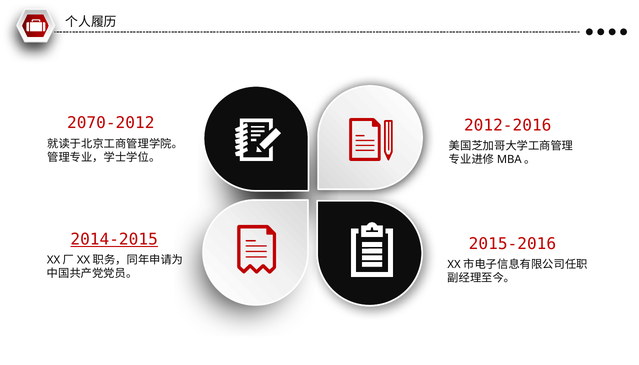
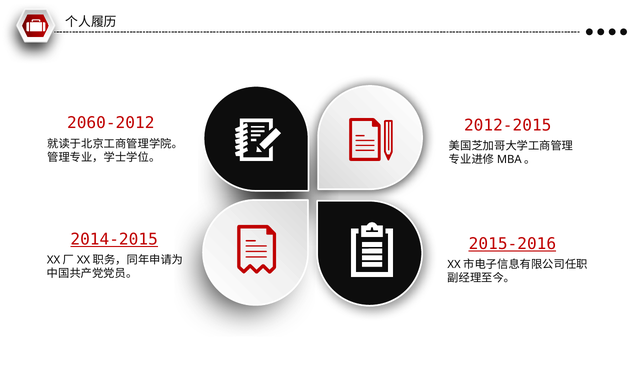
2070-2012: 2070-2012 -> 2060-2012
2012-2016: 2012-2016 -> 2012-2015
2015-2016 underline: none -> present
